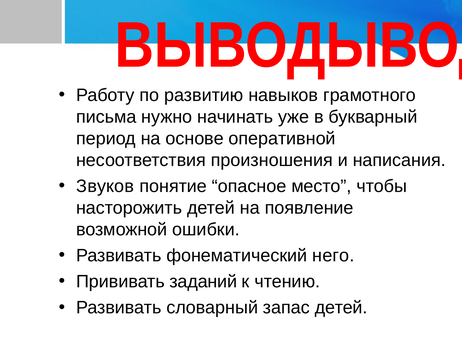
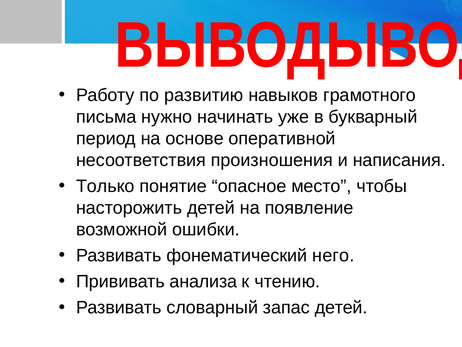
Звуков: Звуков -> Только
заданий: заданий -> анализа
